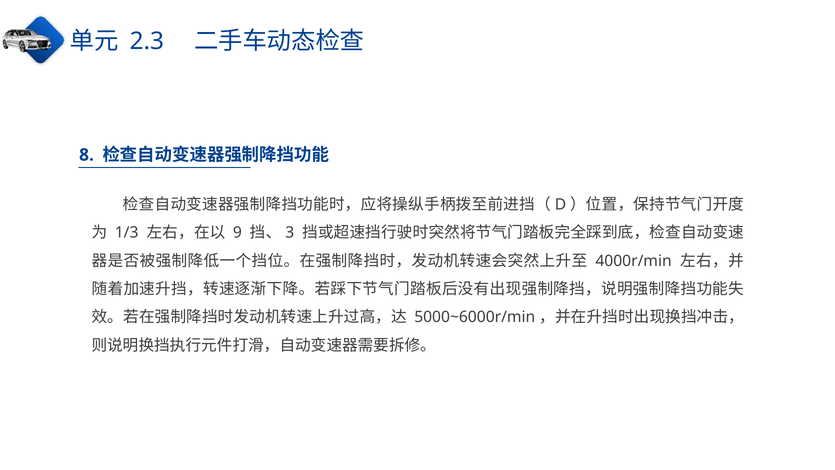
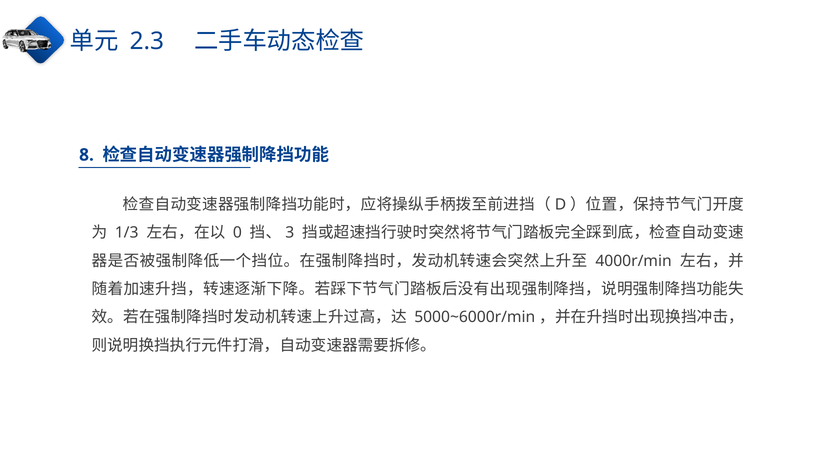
9: 9 -> 0
